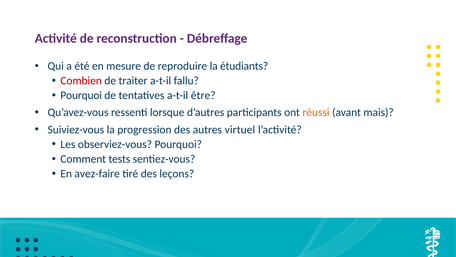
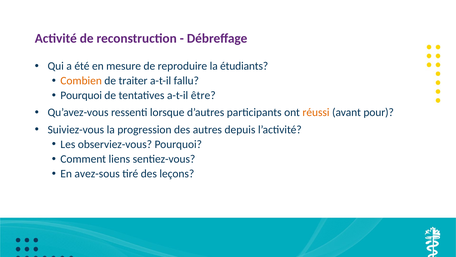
Combien colour: red -> orange
mais: mais -> pour
virtuel: virtuel -> depuis
tests: tests -> liens
avez-faire: avez-faire -> avez-sous
